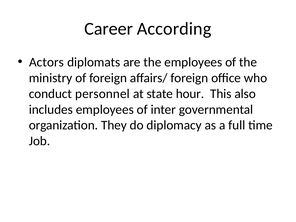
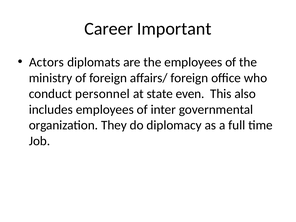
According: According -> Important
hour: hour -> even
